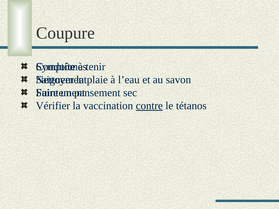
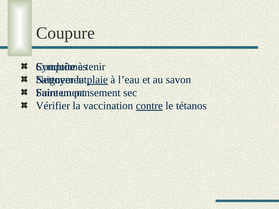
plaie underline: none -> present
